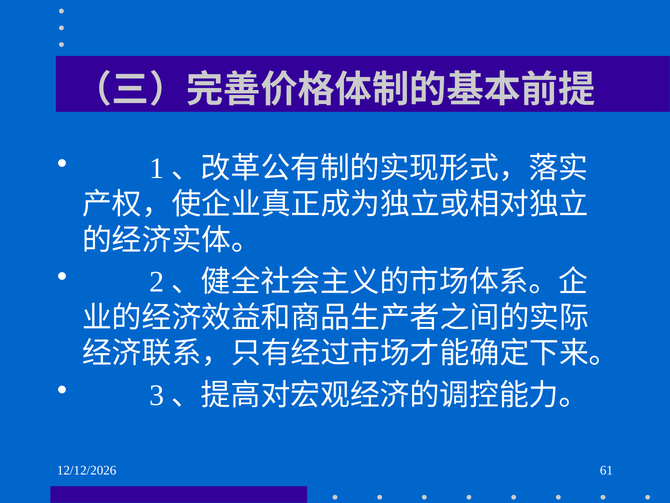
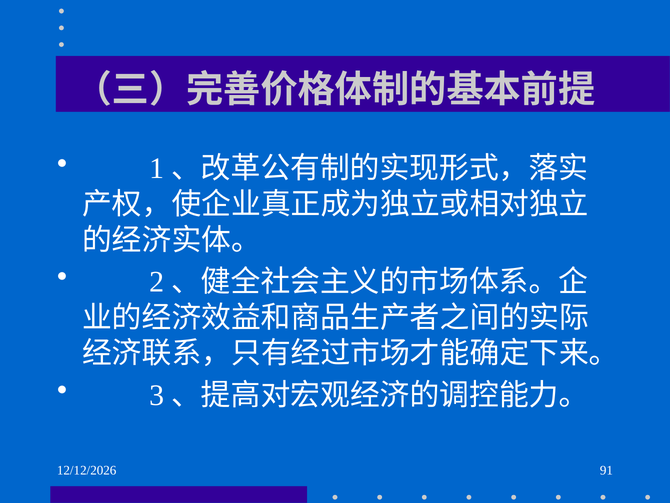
61: 61 -> 91
